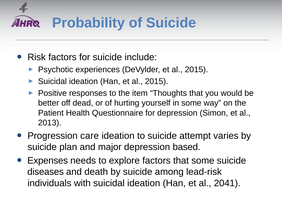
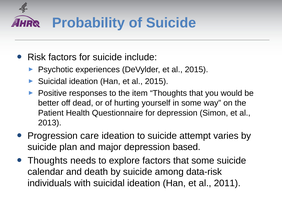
Expenses at (48, 160): Expenses -> Thoughts
diseases: diseases -> calendar
lead-risk: lead-risk -> data-risk
2041: 2041 -> 2011
